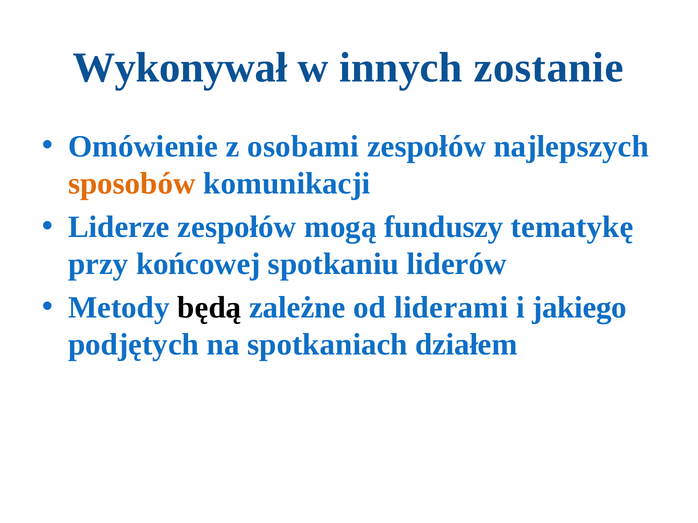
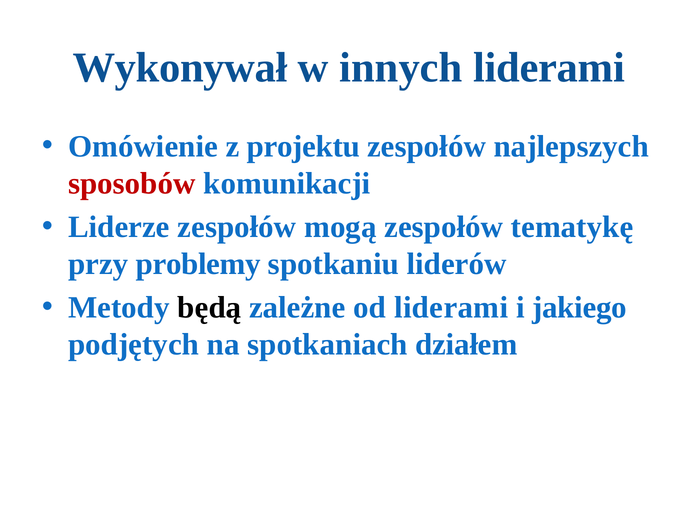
innych zostanie: zostanie -> liderami
osobami: osobami -> projektu
sposobów colour: orange -> red
mogą funduszy: funduszy -> zespołów
końcowej: końcowej -> problemy
